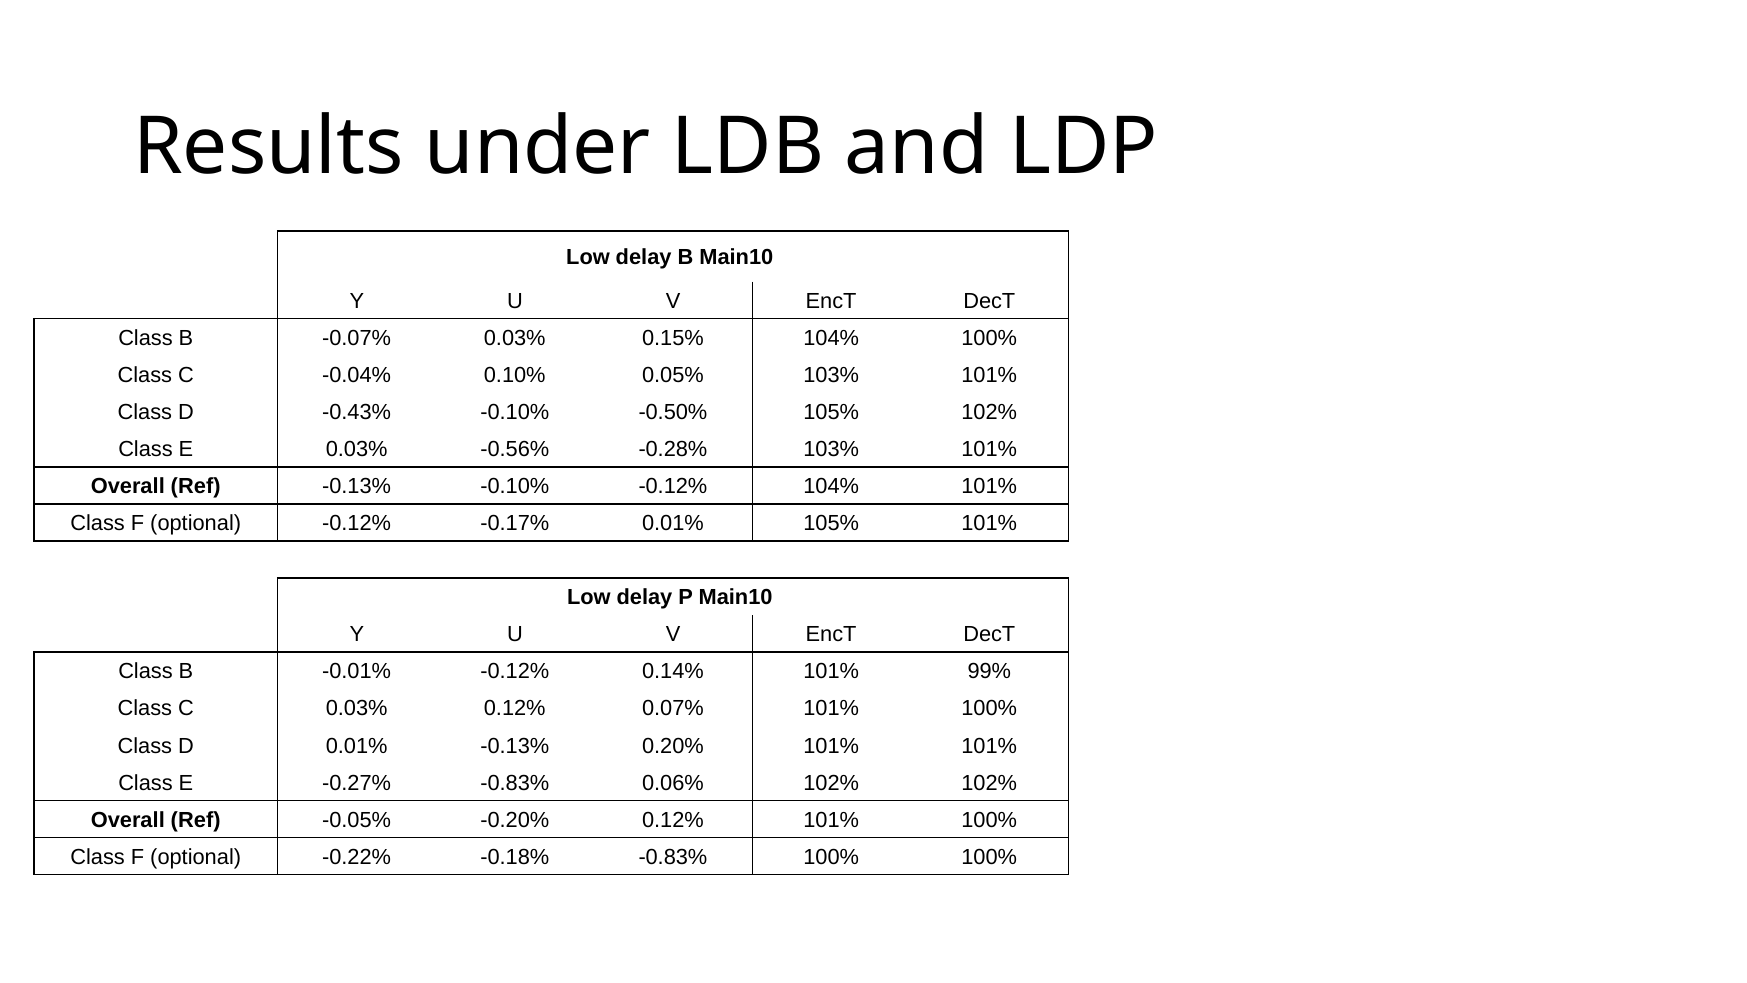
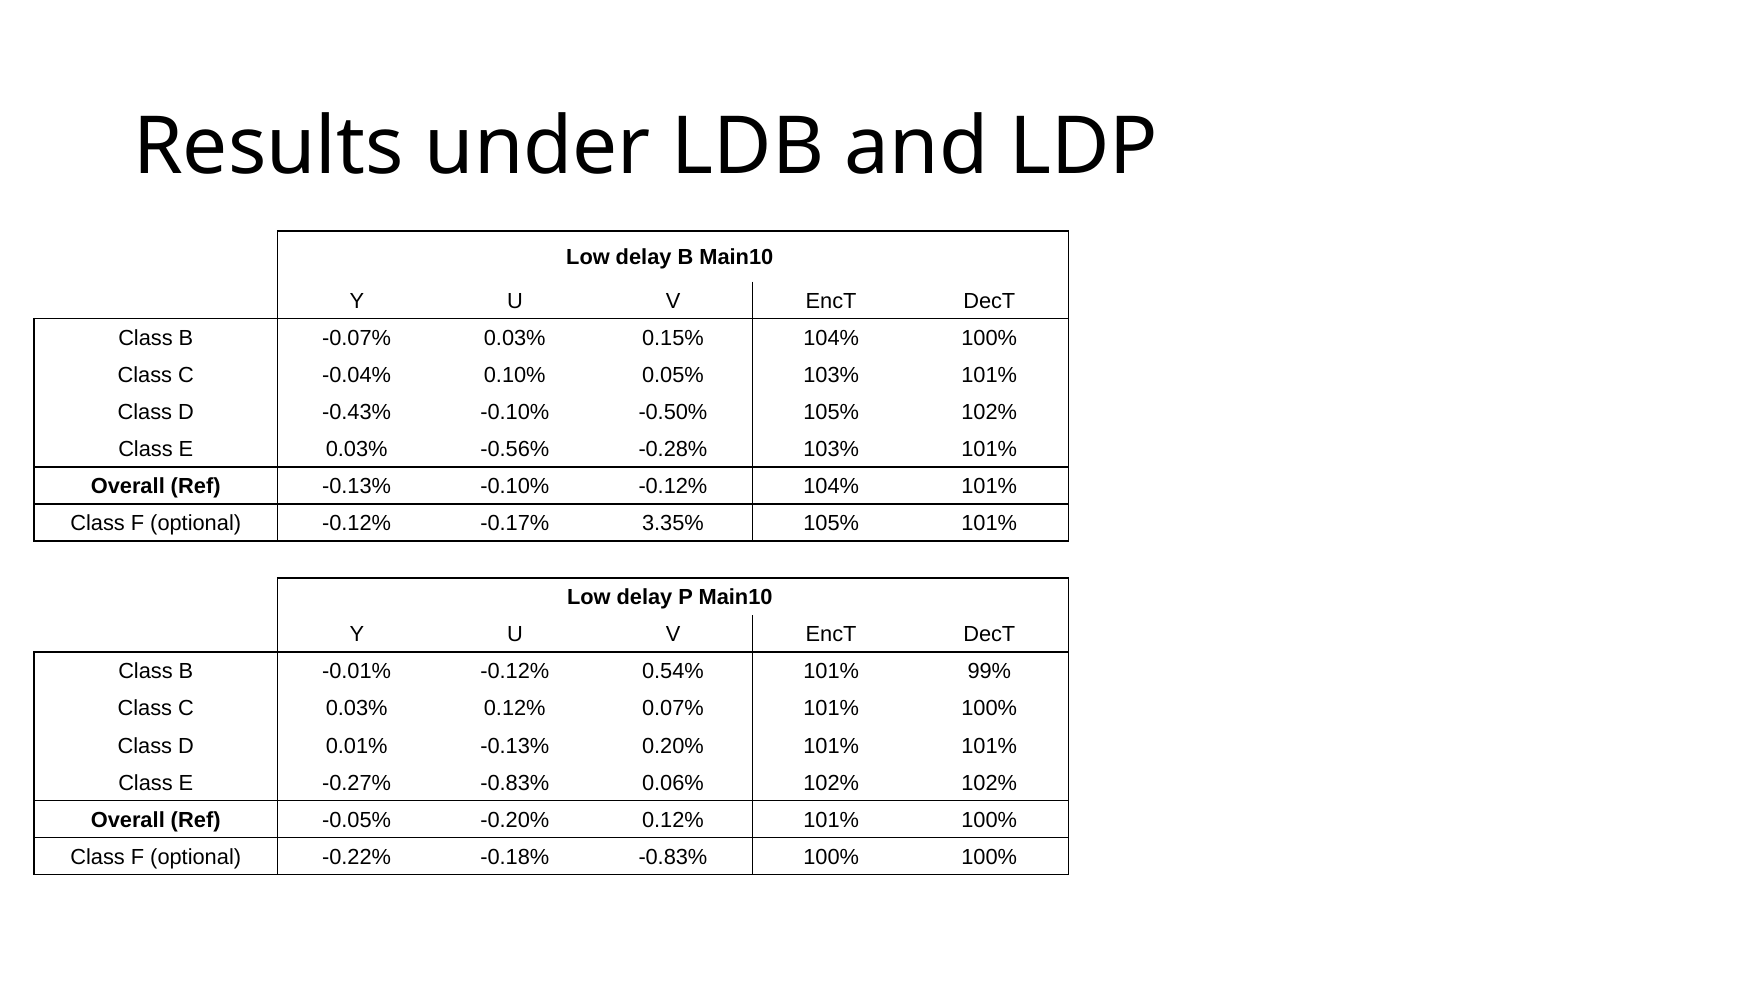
-0.17% 0.01%: 0.01% -> 3.35%
0.14%: 0.14% -> 0.54%
